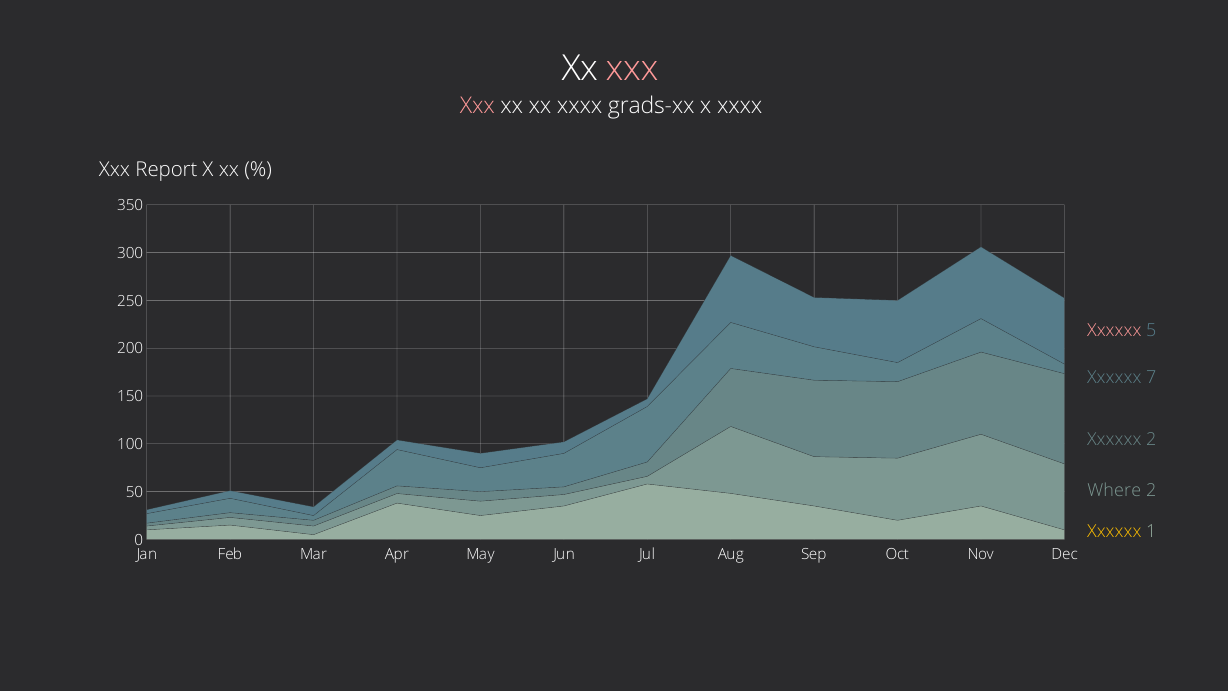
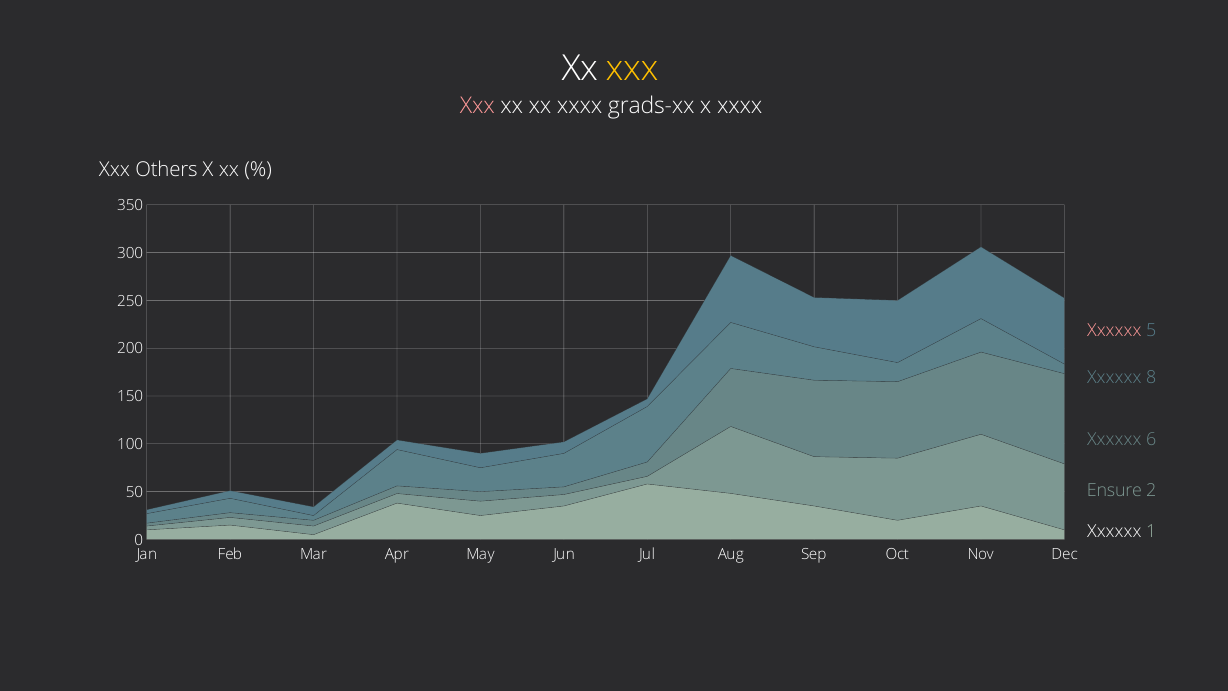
xxx at (632, 69) colour: pink -> yellow
Report: Report -> Others
7: 7 -> 8
Xxxxxx 2: 2 -> 6
Where: Where -> Ensure
Xxxxxx at (1114, 531) colour: yellow -> white
